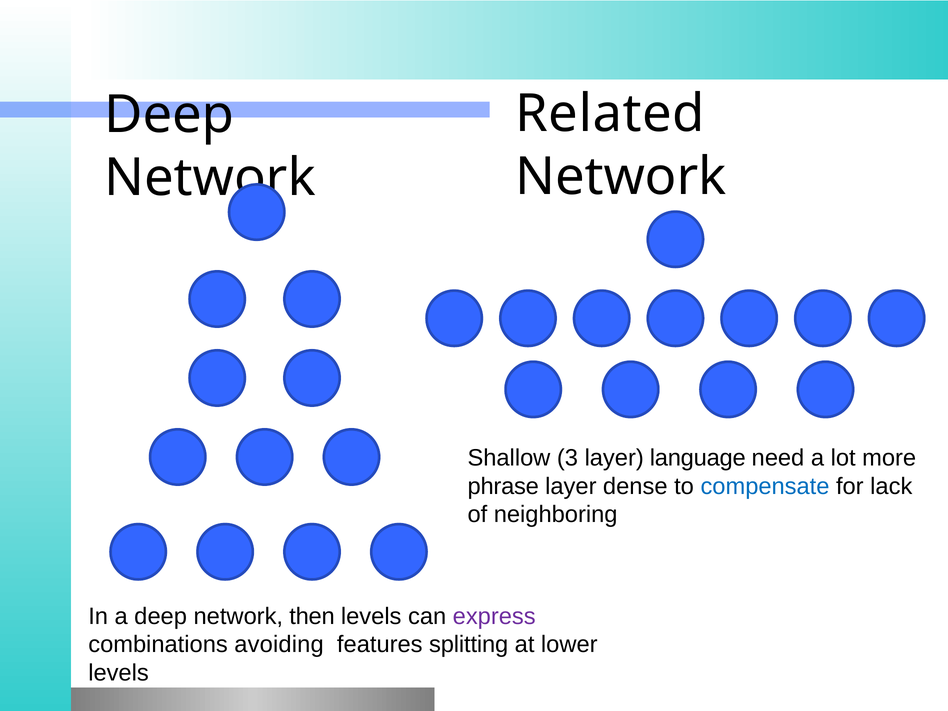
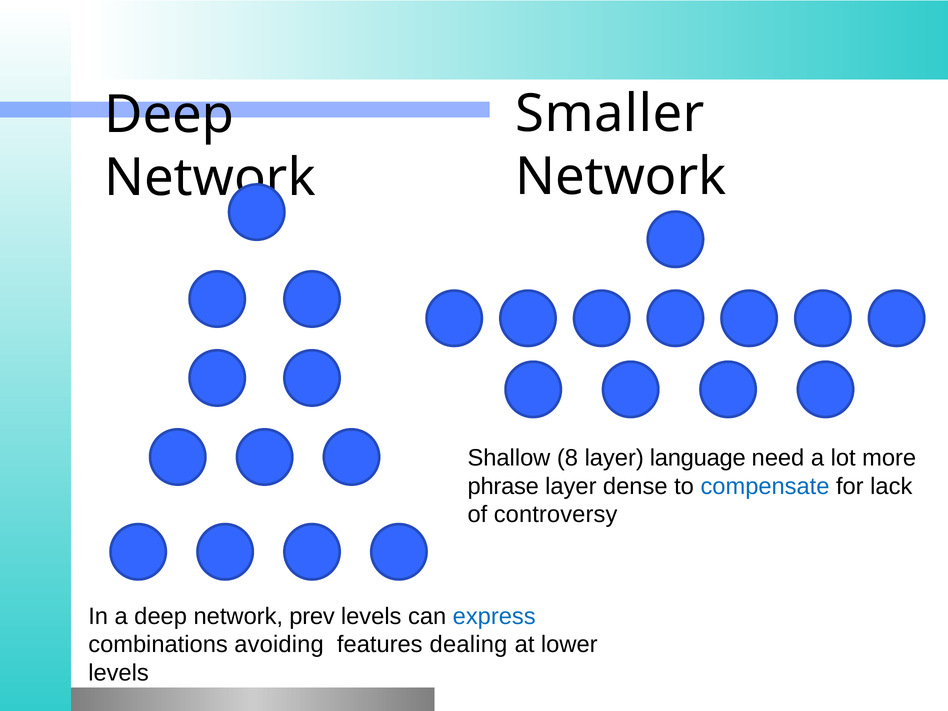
Related: Related -> Smaller
3: 3 -> 8
neighboring: neighboring -> controversy
then: then -> prev
express colour: purple -> blue
splitting: splitting -> dealing
